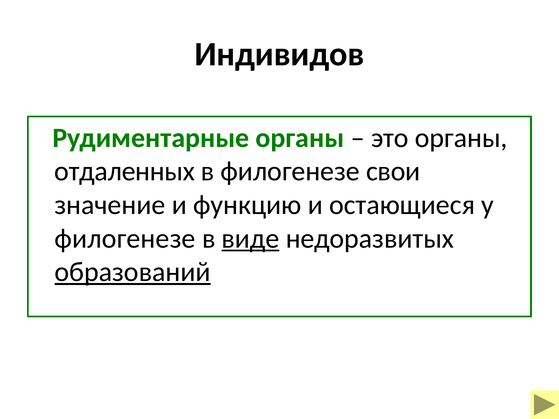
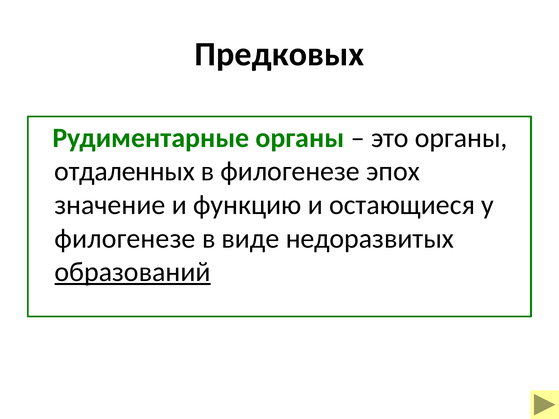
Индивидов: Индивидов -> Предковых
свои: свои -> эпох
виде underline: present -> none
